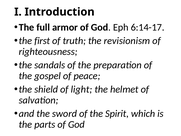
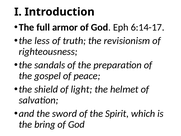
first: first -> less
parts: parts -> bring
